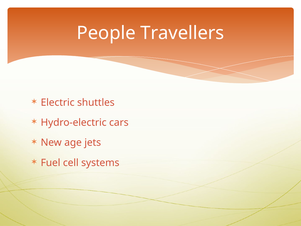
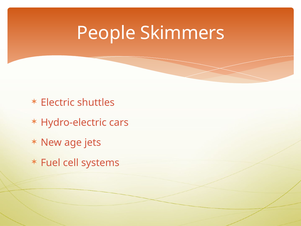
Travellers: Travellers -> Skimmers
